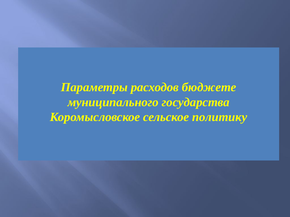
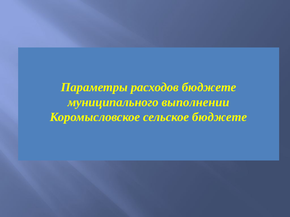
государства: государства -> выполнении
сельское политику: политику -> бюджете
